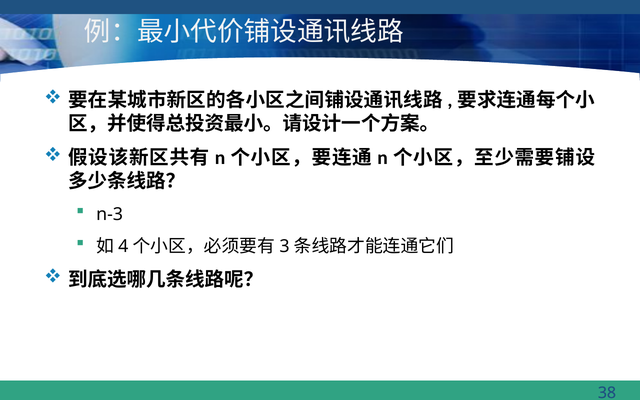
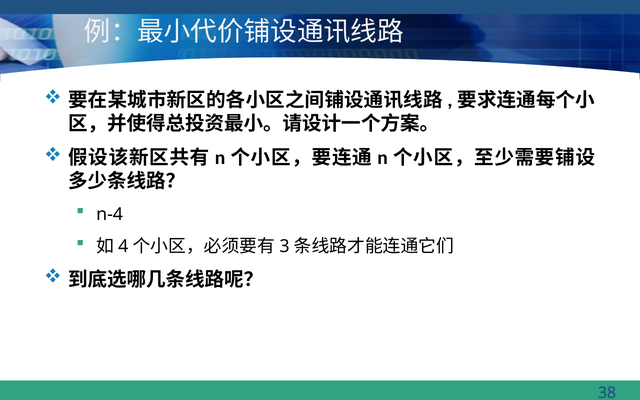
n-3: n-3 -> n-4
